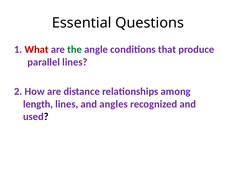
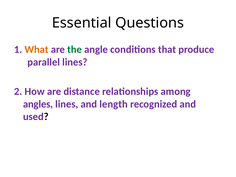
What colour: red -> orange
length: length -> angles
angles: angles -> length
